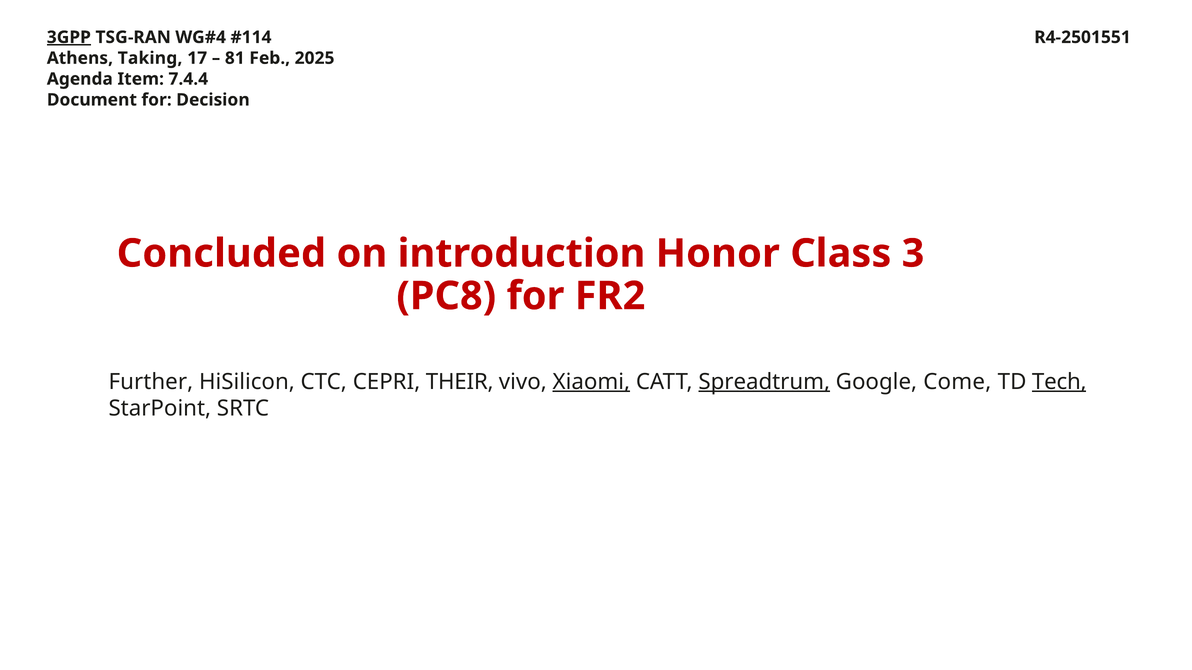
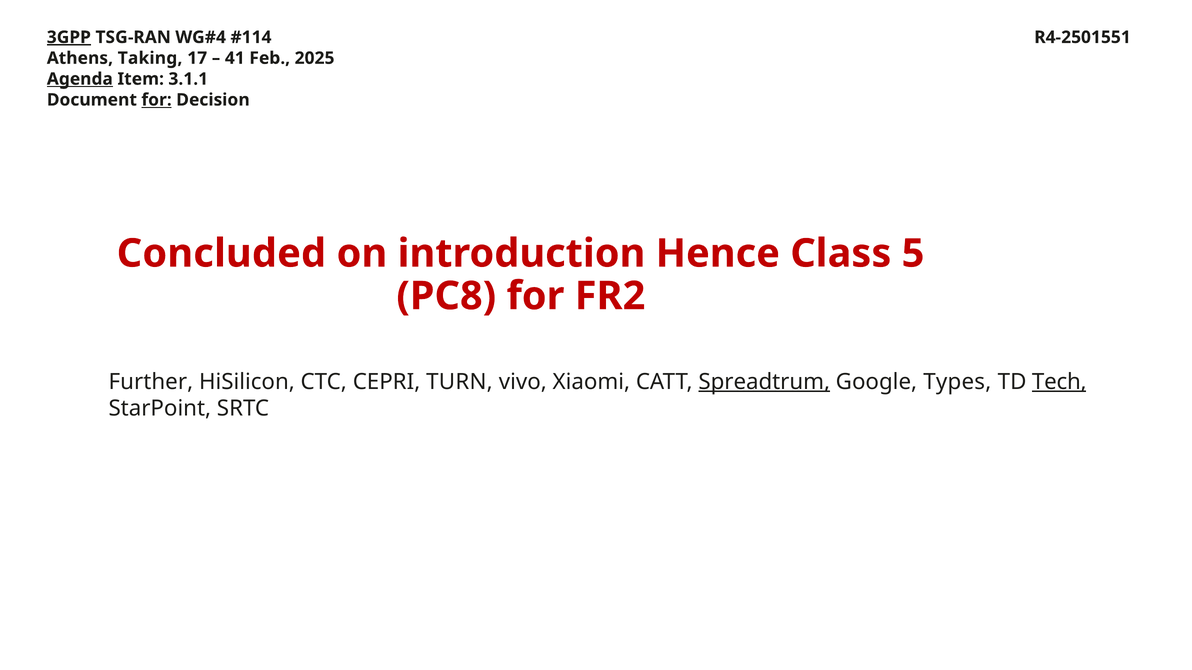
81: 81 -> 41
Agenda underline: none -> present
7.4.4: 7.4.4 -> 3.1.1
for at (157, 100) underline: none -> present
Honor: Honor -> Hence
3: 3 -> 5
THEIR: THEIR -> TURN
Xiaomi underline: present -> none
Come: Come -> Types
